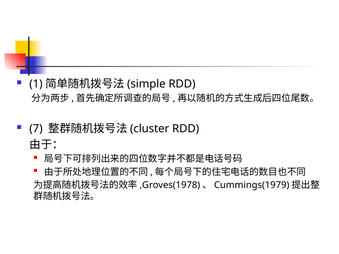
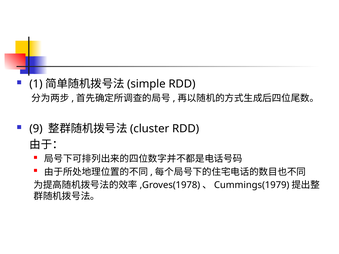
7: 7 -> 9
